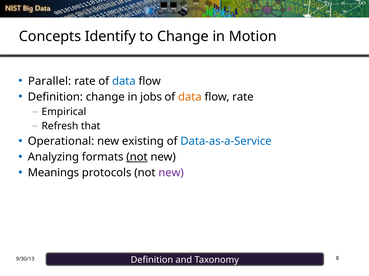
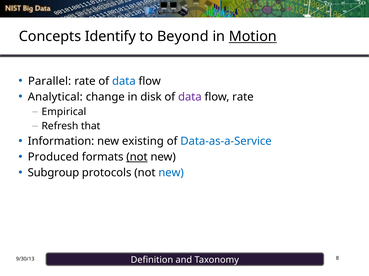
to Change: Change -> Beyond
Motion underline: none -> present
Definition at (55, 97): Definition -> Analytical
jobs: jobs -> disk
data at (190, 97) colour: orange -> purple
Operational: Operational -> Information
Analyzing: Analyzing -> Produced
Meanings: Meanings -> Subgroup
new at (171, 173) colour: purple -> blue
